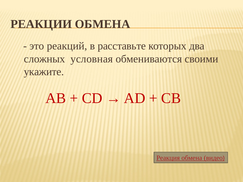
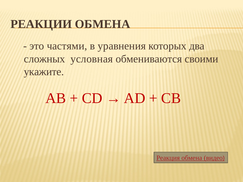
реакций: реакций -> частями
расставьте: расставьте -> уравнения
